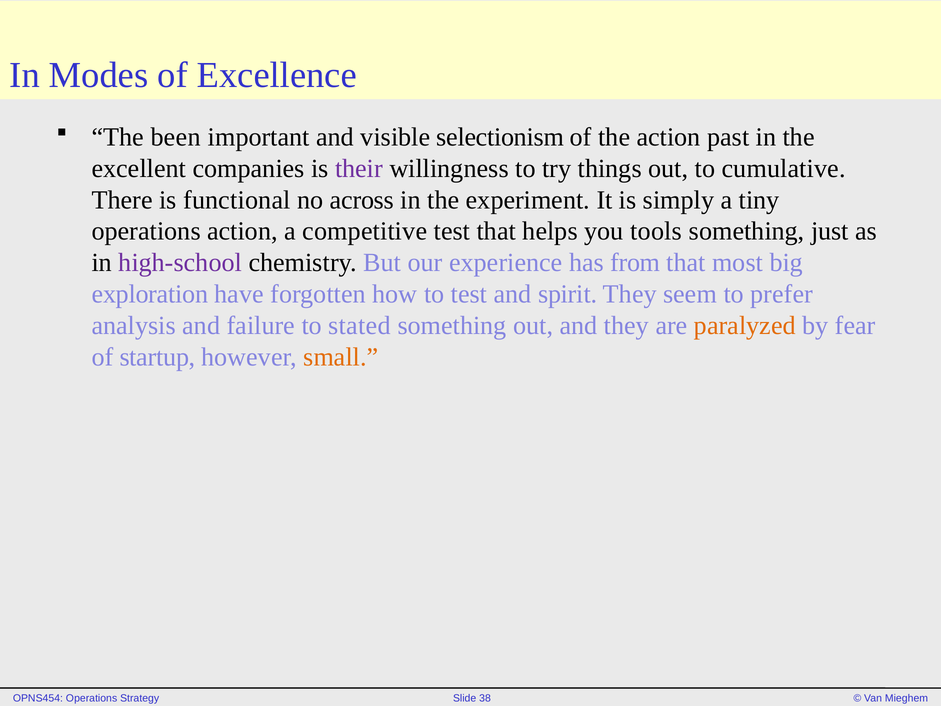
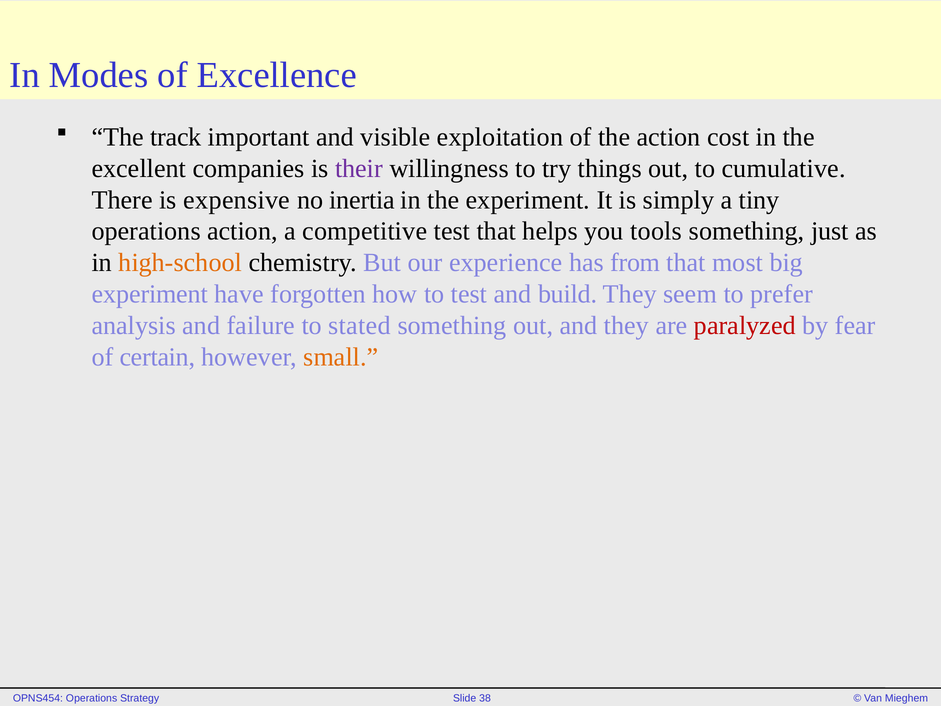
been: been -> track
selectionism: selectionism -> exploitation
past: past -> cost
functional: functional -> expensive
across: across -> inertia
high-school colour: purple -> orange
exploration at (150, 294): exploration -> experiment
spirit: spirit -> build
paralyzed colour: orange -> red
startup: startup -> certain
